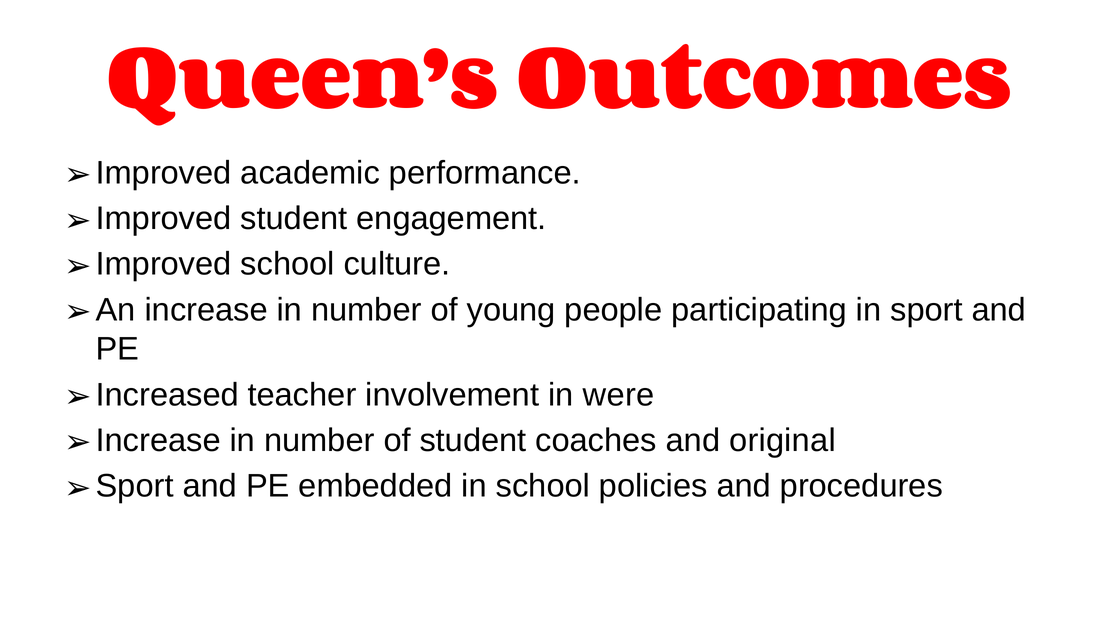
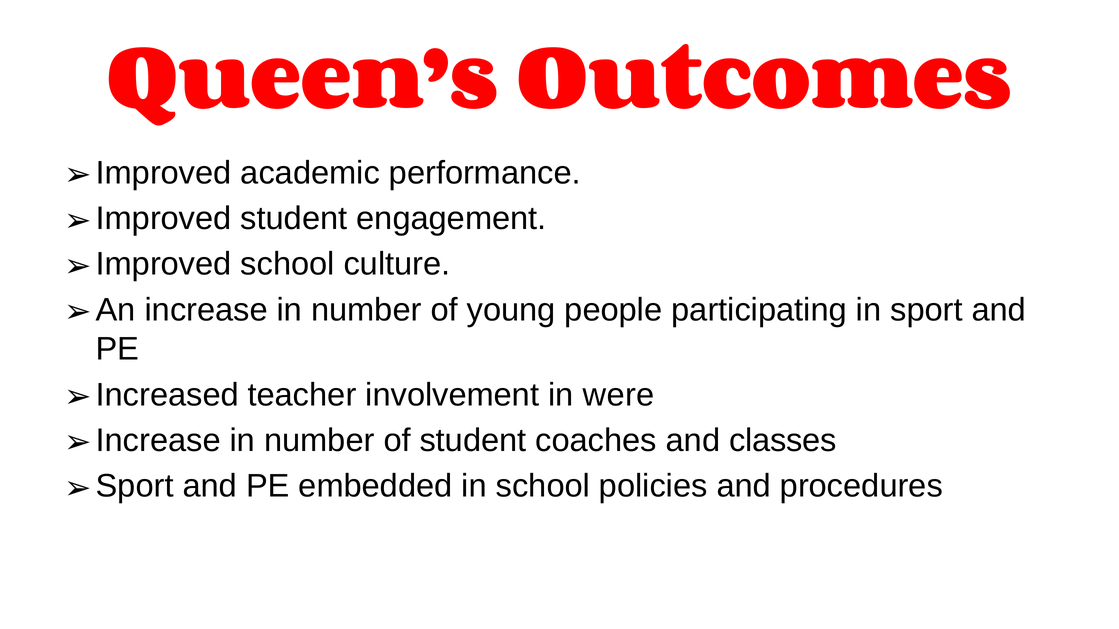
original: original -> classes
